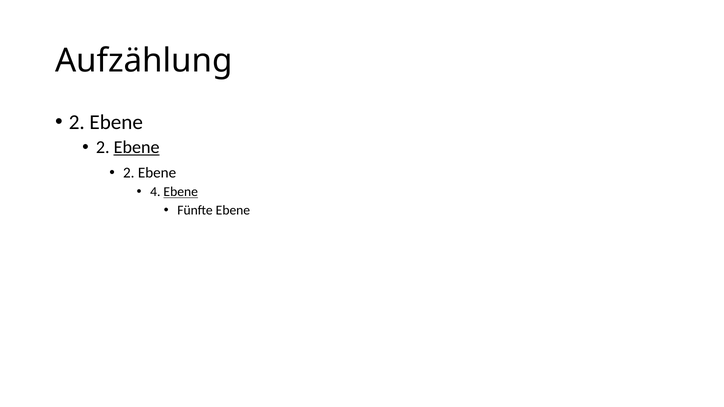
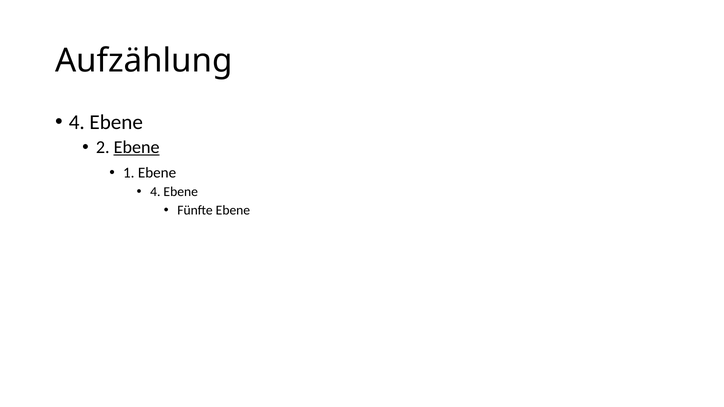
2 at (77, 122): 2 -> 4
2 at (129, 173): 2 -> 1
Ebene at (181, 192) underline: present -> none
